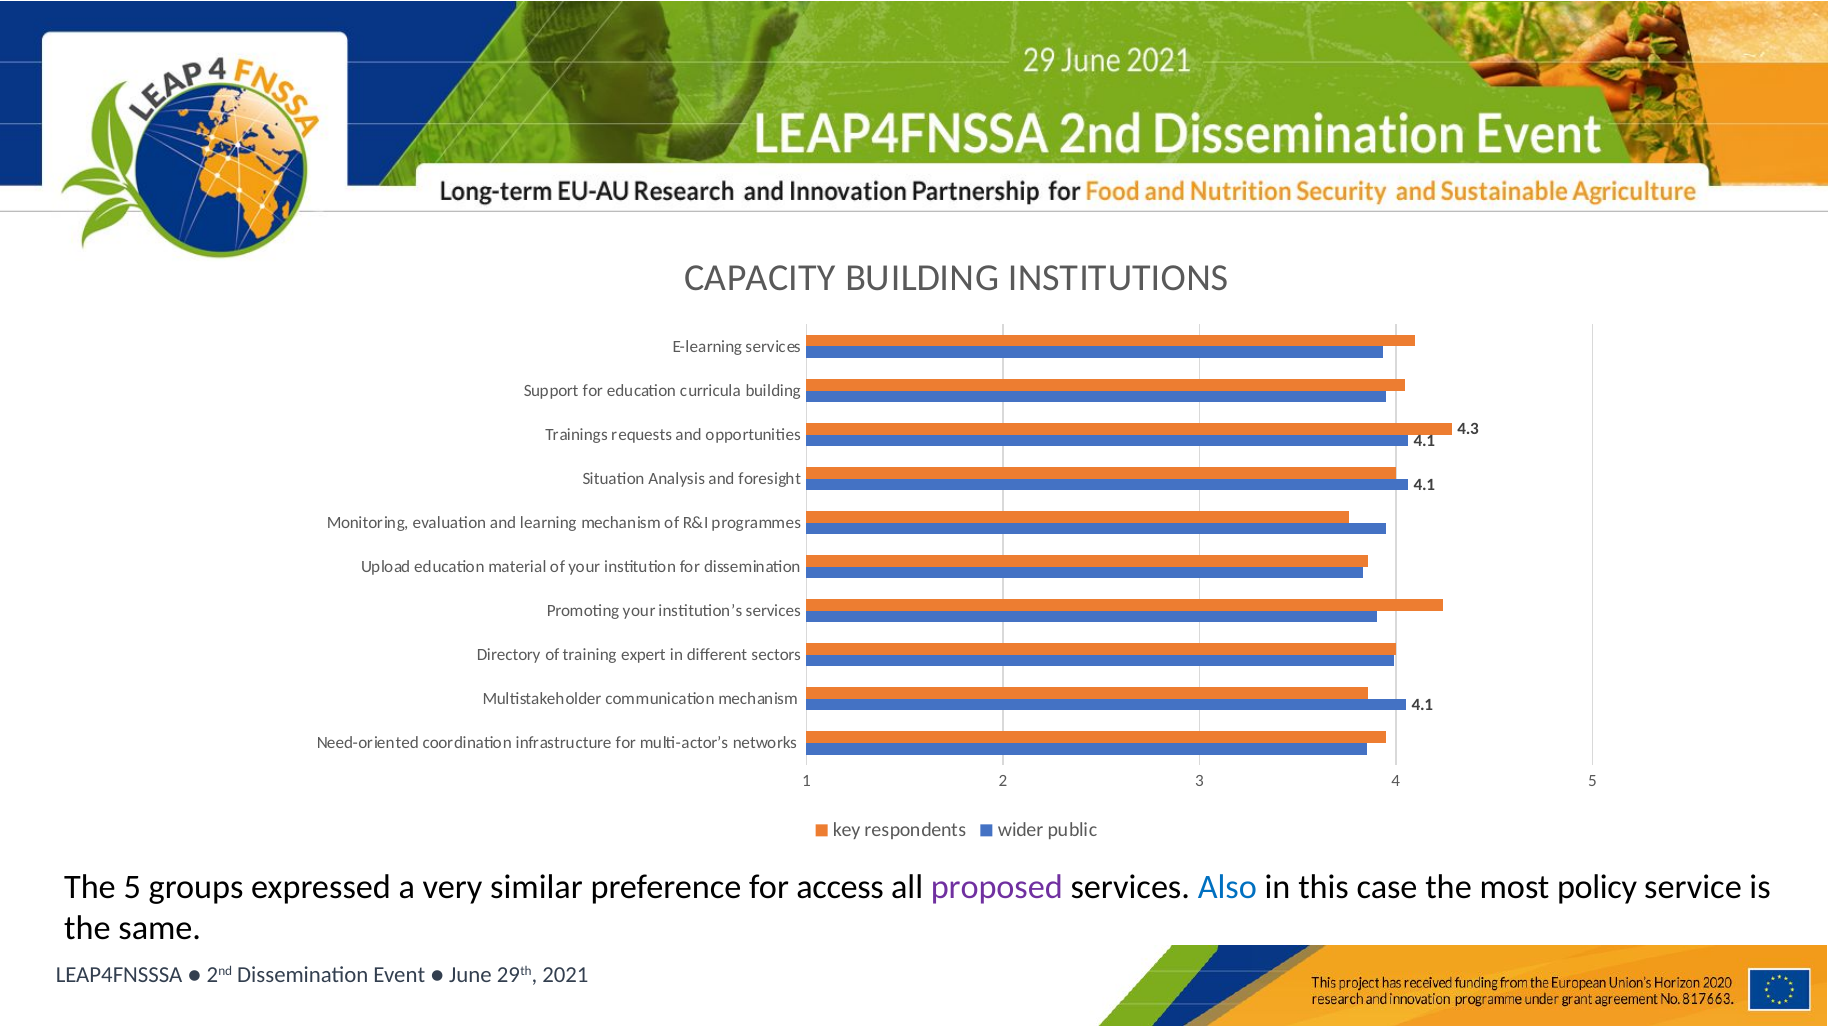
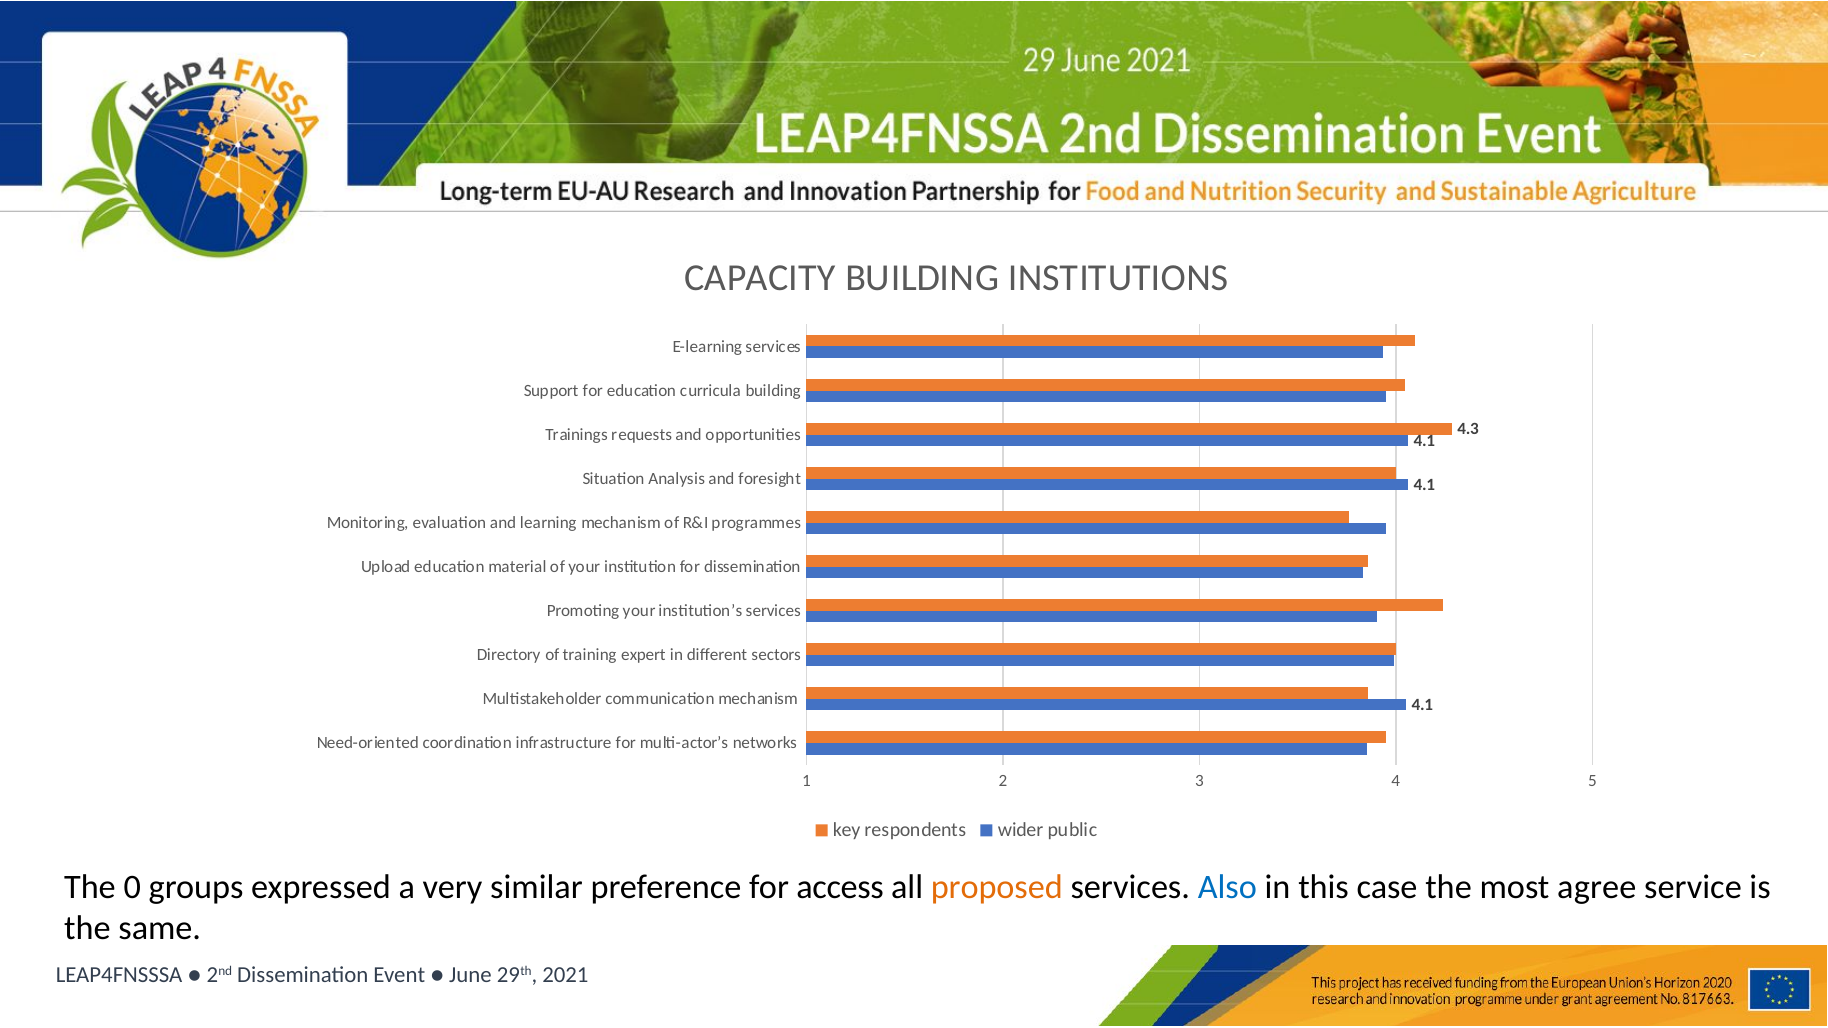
The 5: 5 -> 0
proposed colour: purple -> orange
policy: policy -> agree
